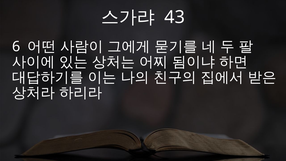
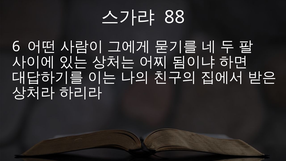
43: 43 -> 88
